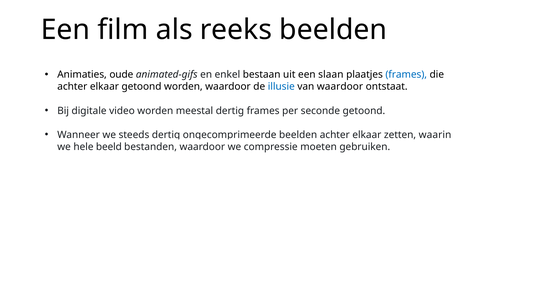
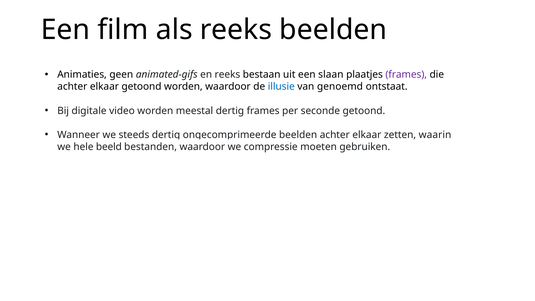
oude: oude -> geen
en enkel: enkel -> reeks
frames at (406, 75) colour: blue -> purple
van waardoor: waardoor -> genoemd
